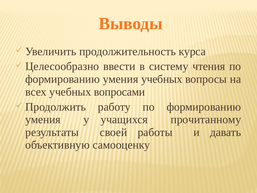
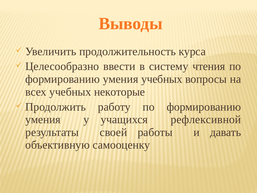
вопросами: вопросами -> некоторые
прочитанному: прочитанному -> рефлексивной
